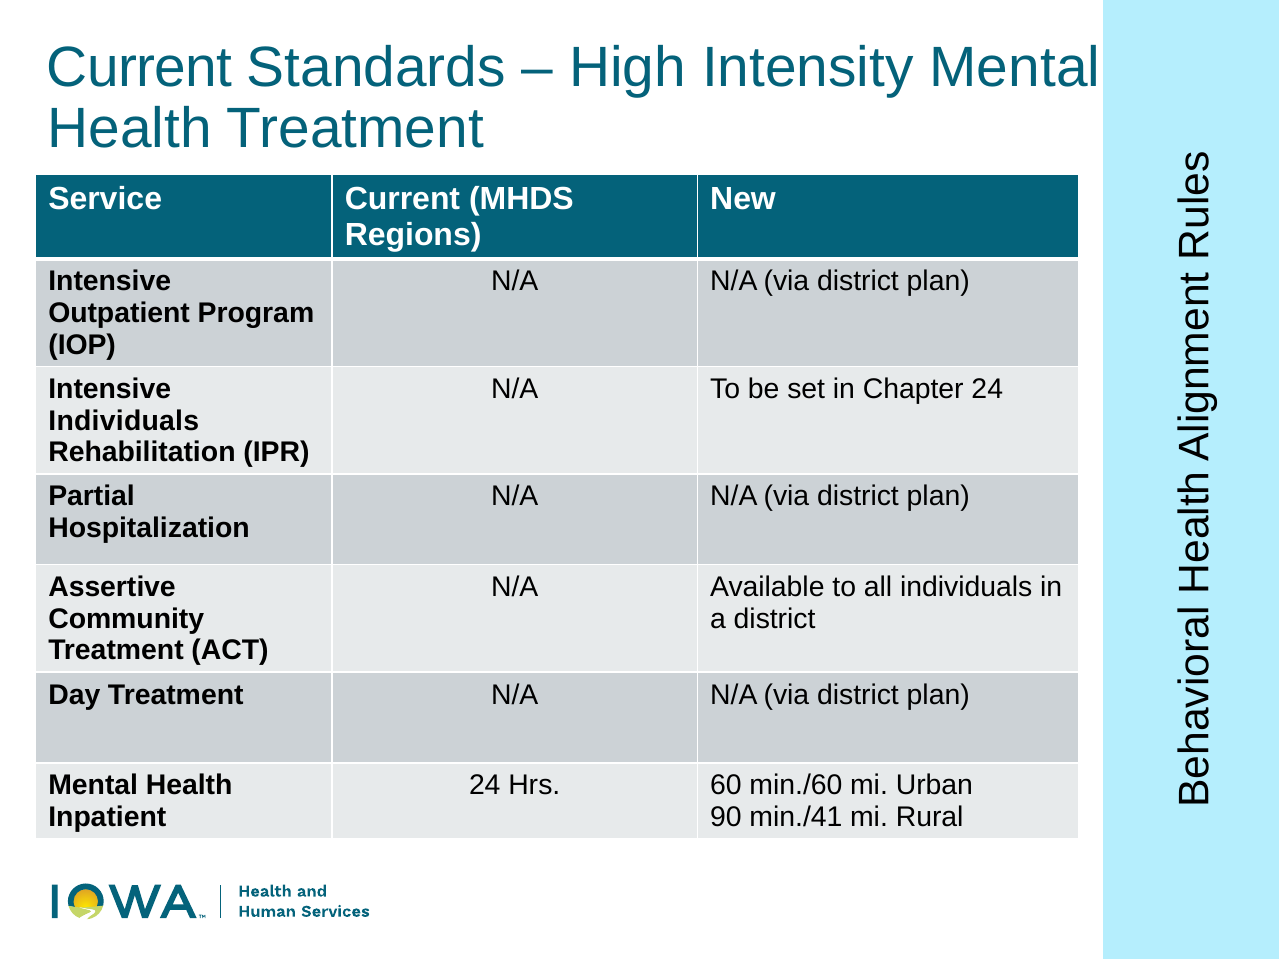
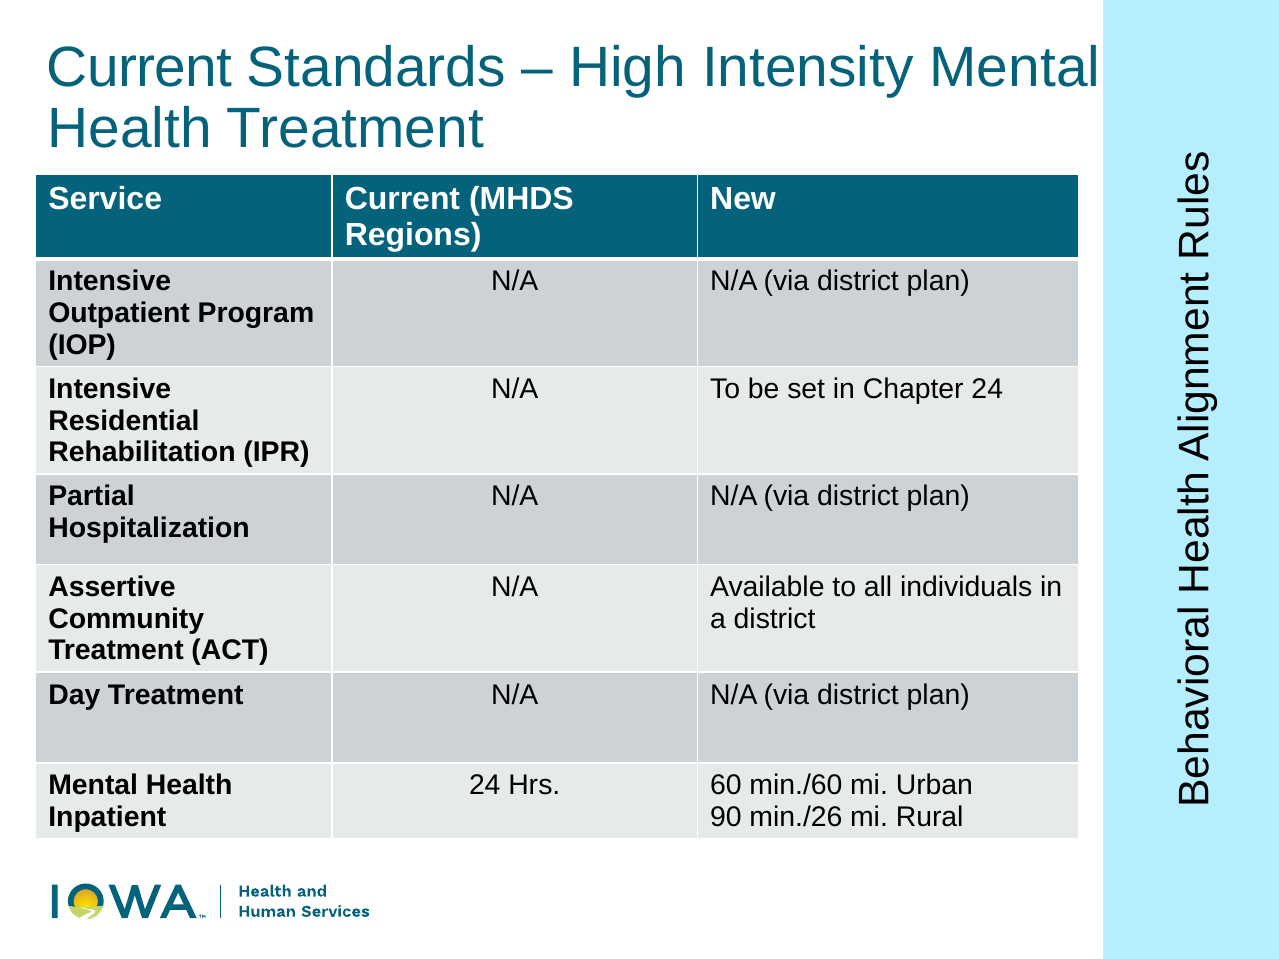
Individuals at (124, 421): Individuals -> Residential
min./41: min./41 -> min./26
